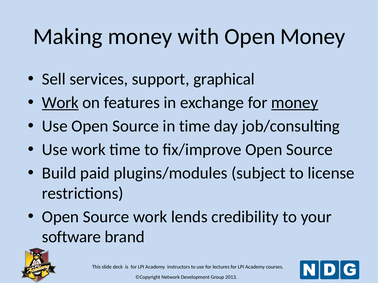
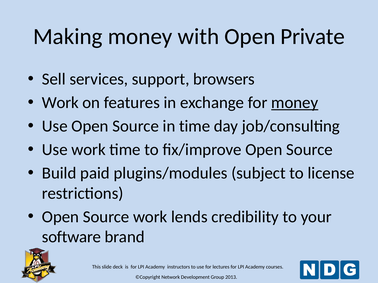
Open Money: Money -> Private
graphical: graphical -> browsers
Work at (60, 103) underline: present -> none
